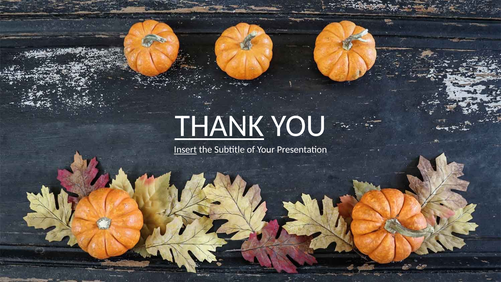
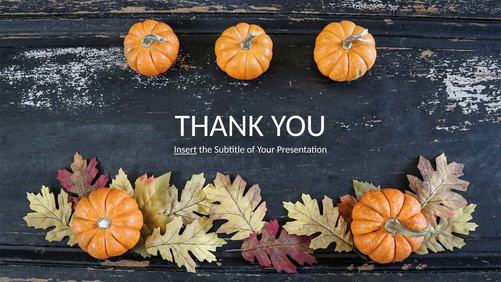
THANK underline: present -> none
